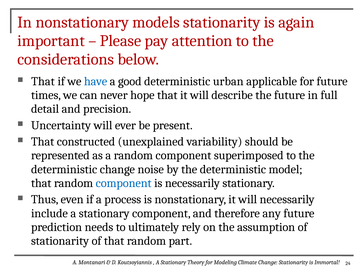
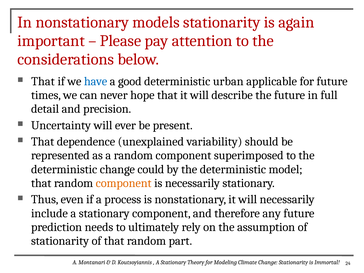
constructed: constructed -> dependence
noise: noise -> could
component at (124, 183) colour: blue -> orange
